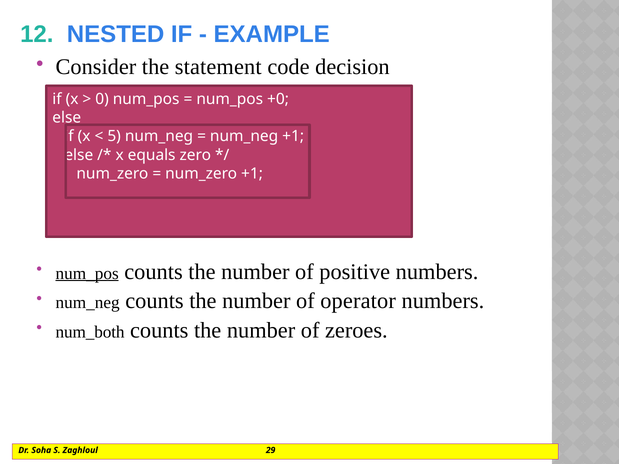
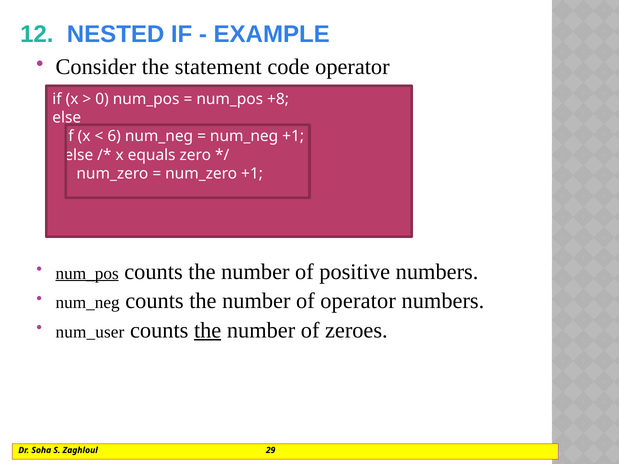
code decision: decision -> operator
+0: +0 -> +8
5: 5 -> 6
num_both: num_both -> num_user
the at (208, 330) underline: none -> present
